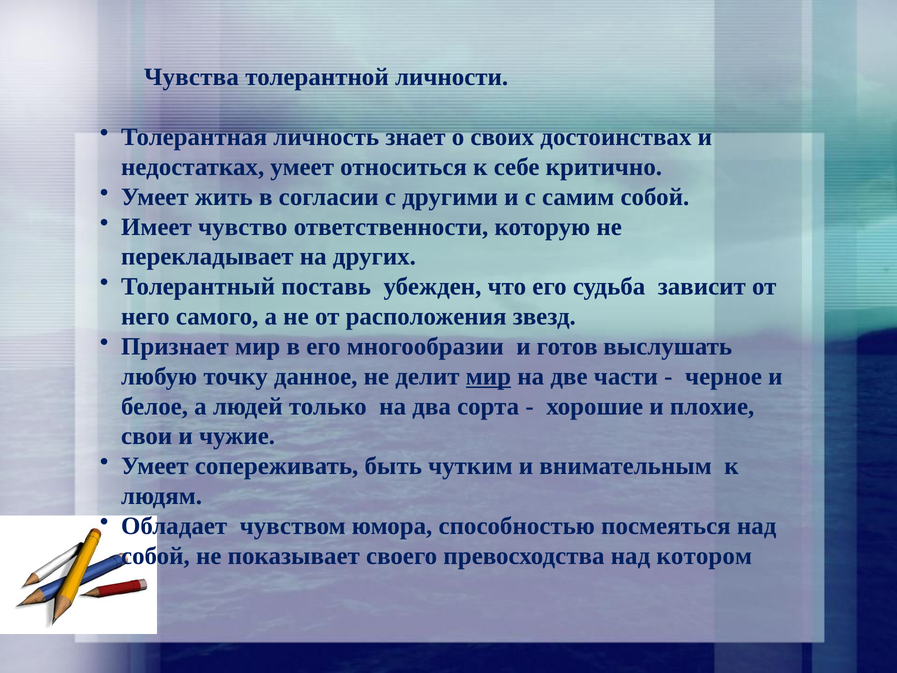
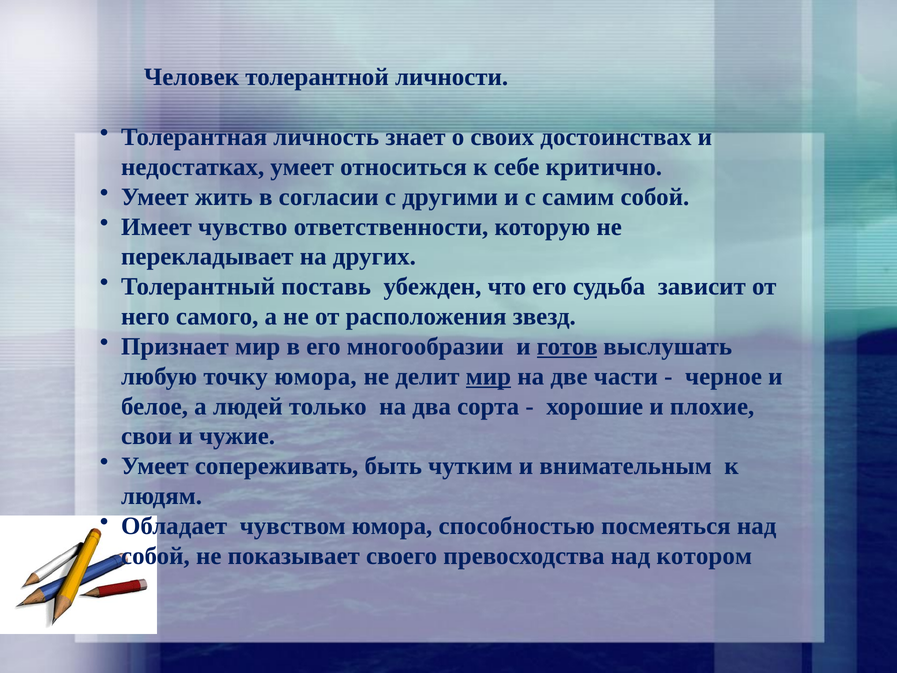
Чувства: Чувства -> Человек
готов underline: none -> present
точку данное: данное -> юмора
